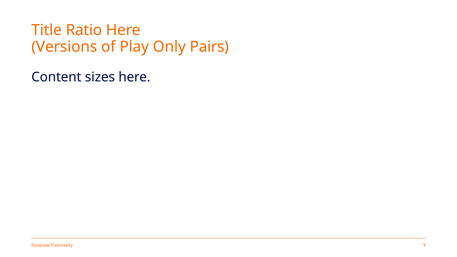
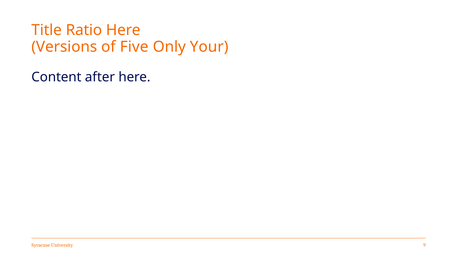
Play: Play -> Five
Pairs: Pairs -> Your
sizes: sizes -> after
